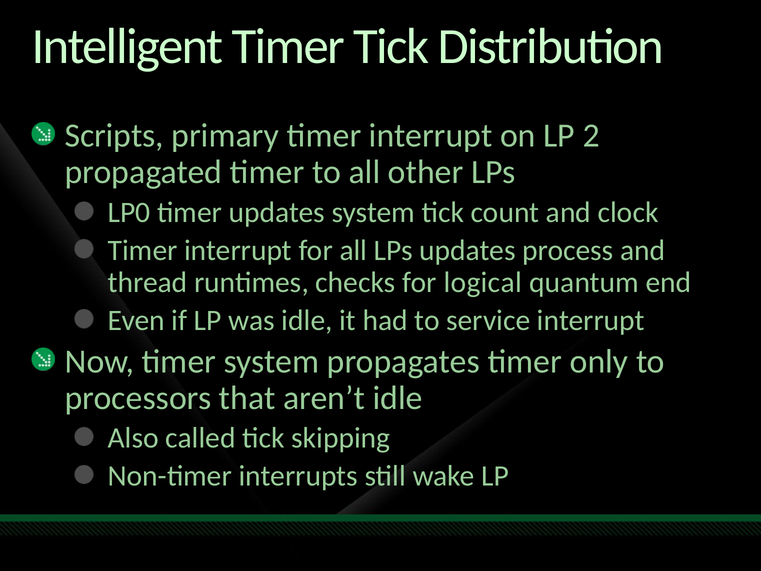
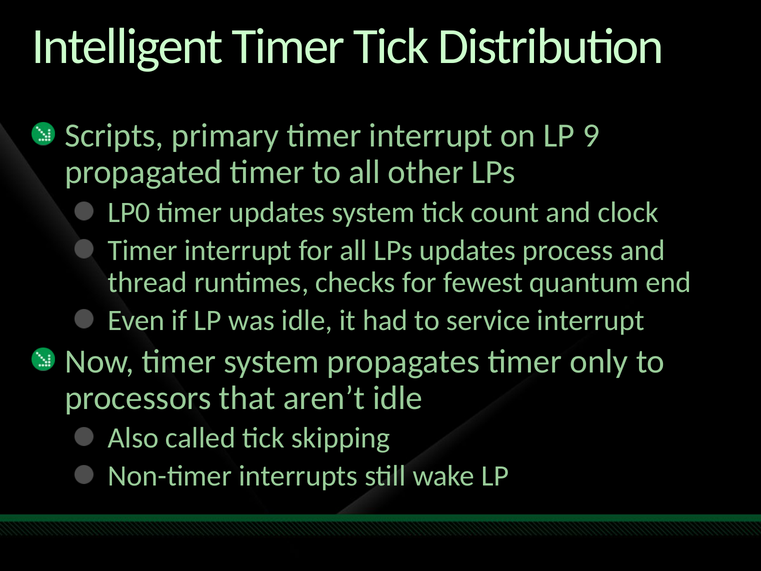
2: 2 -> 9
logical: logical -> fewest
